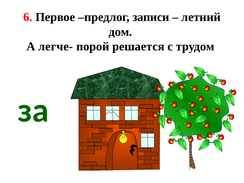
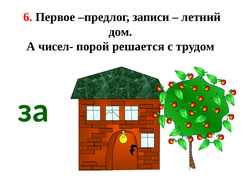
легче-: легче- -> чисел-
